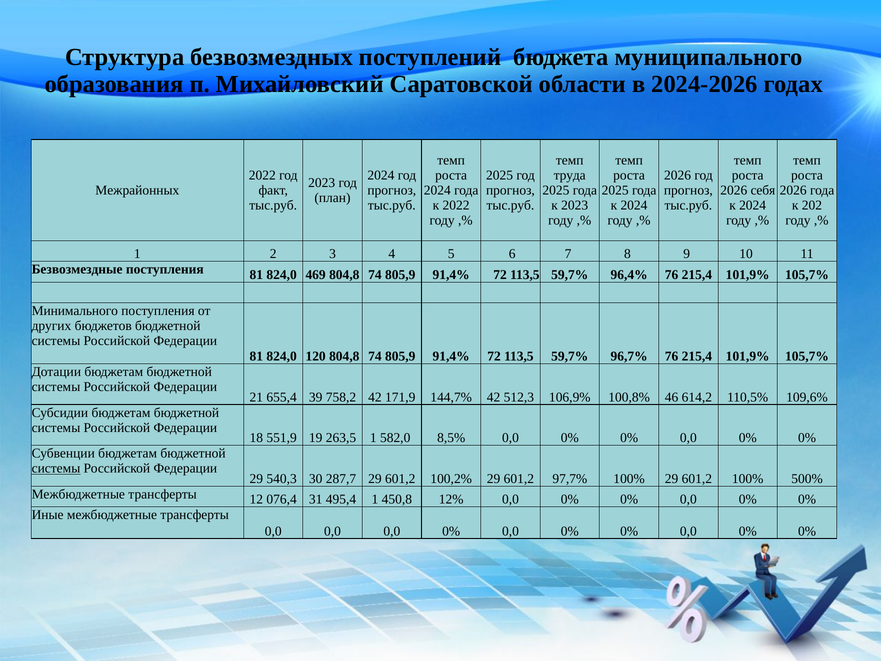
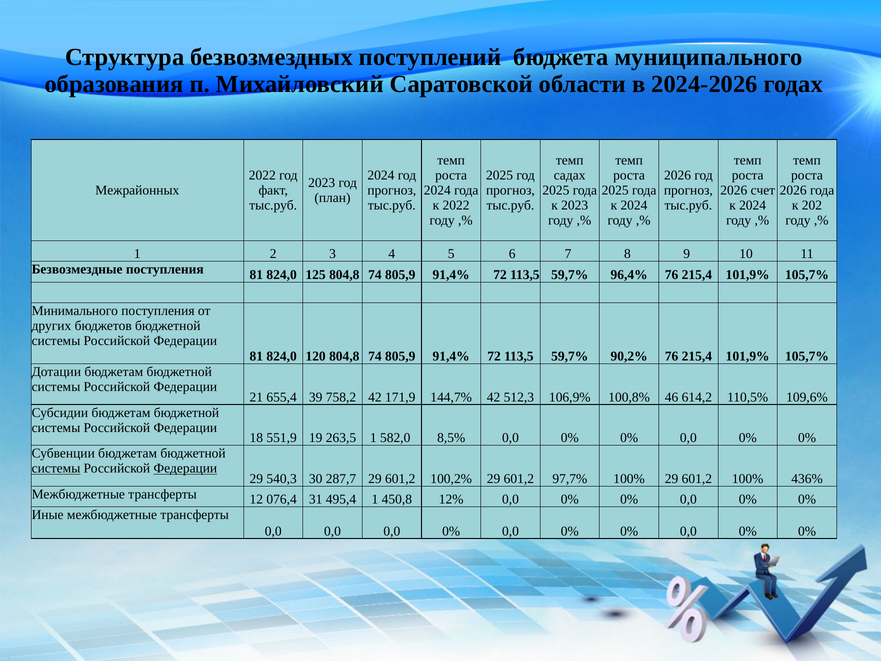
труда: труда -> садах
себя: себя -> счет
469: 469 -> 125
96,7%: 96,7% -> 90,2%
Федерации at (185, 468) underline: none -> present
500%: 500% -> 436%
